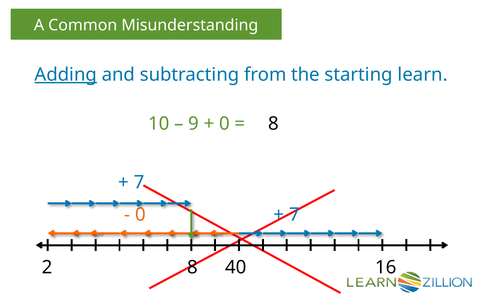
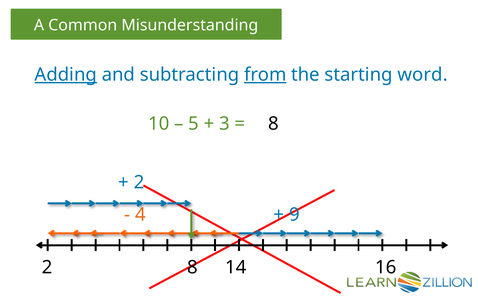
from underline: none -> present
learn: learn -> word
9: 9 -> 5
0 at (224, 124): 0 -> 3
7 at (139, 182): 7 -> 2
0 at (140, 215): 0 -> 4
7 at (294, 215): 7 -> 9
40: 40 -> 14
